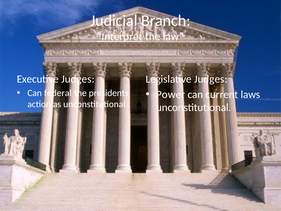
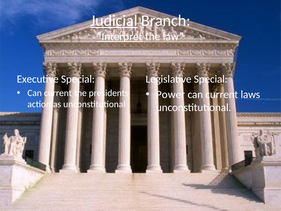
Judicial underline: none -> present
Executive Judges: Judges -> Special
Legislative Judges: Judges -> Special
federal at (58, 93): federal -> current
